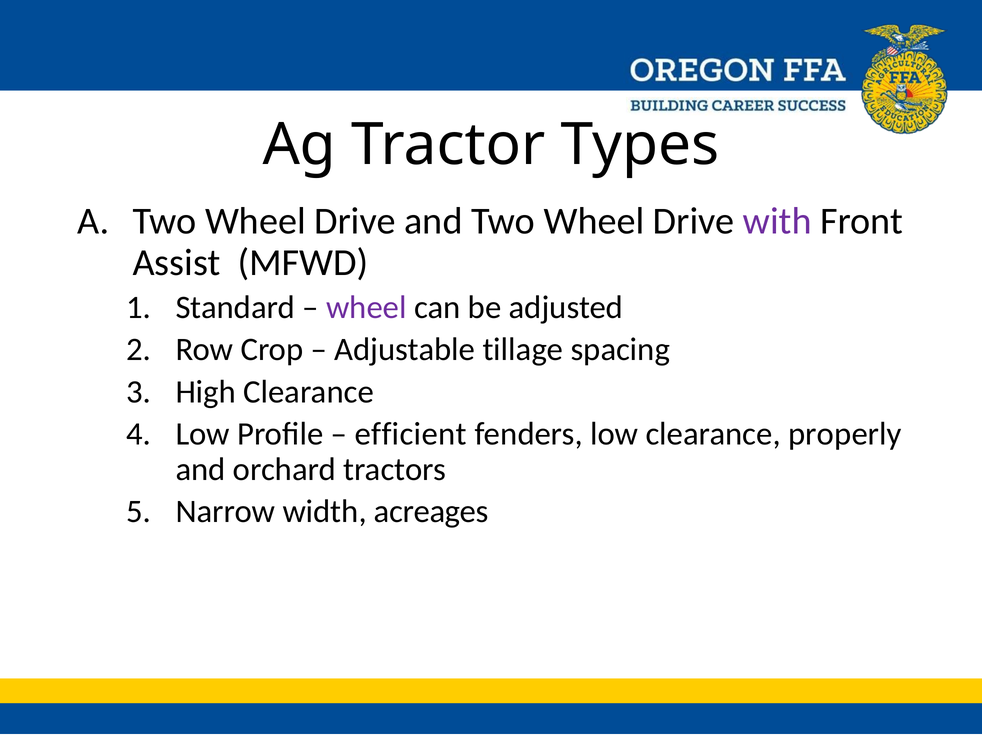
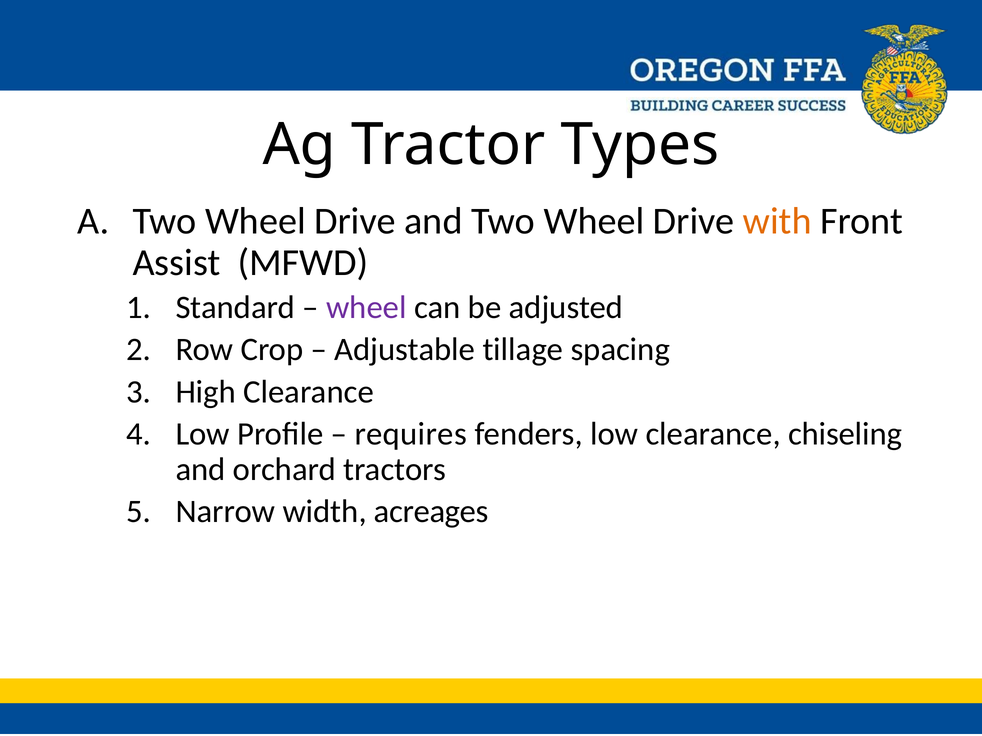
with colour: purple -> orange
efficient: efficient -> requires
properly: properly -> chiseling
